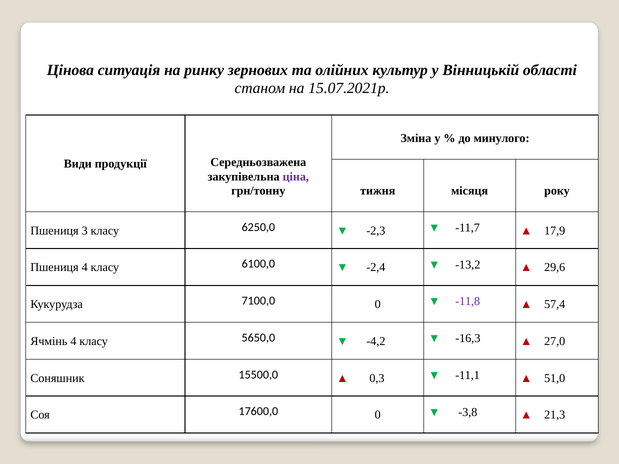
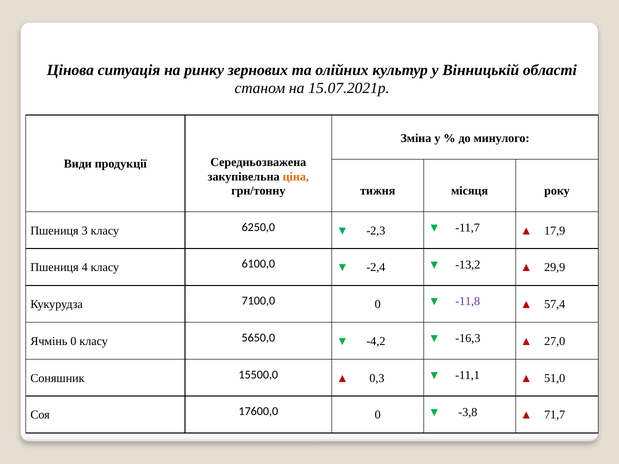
ціна colour: purple -> orange
29,6: 29,6 -> 29,9
Ячмінь 4: 4 -> 0
21,3: 21,3 -> 71,7
